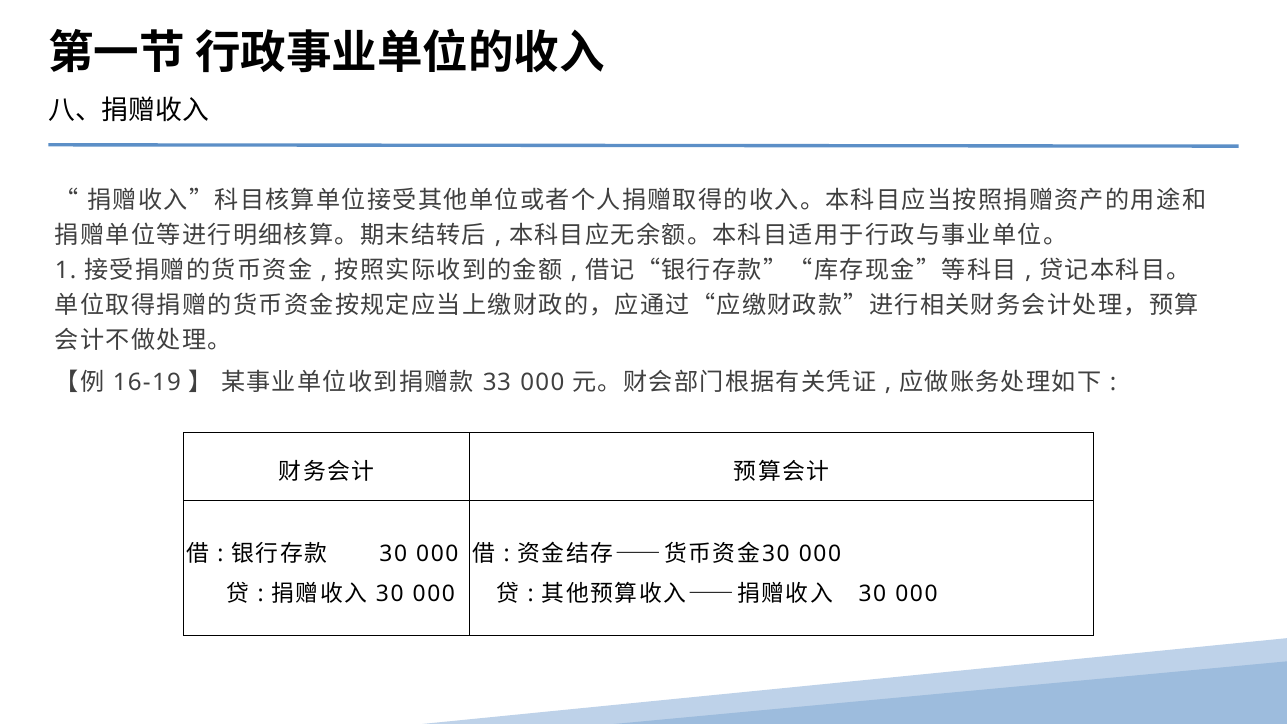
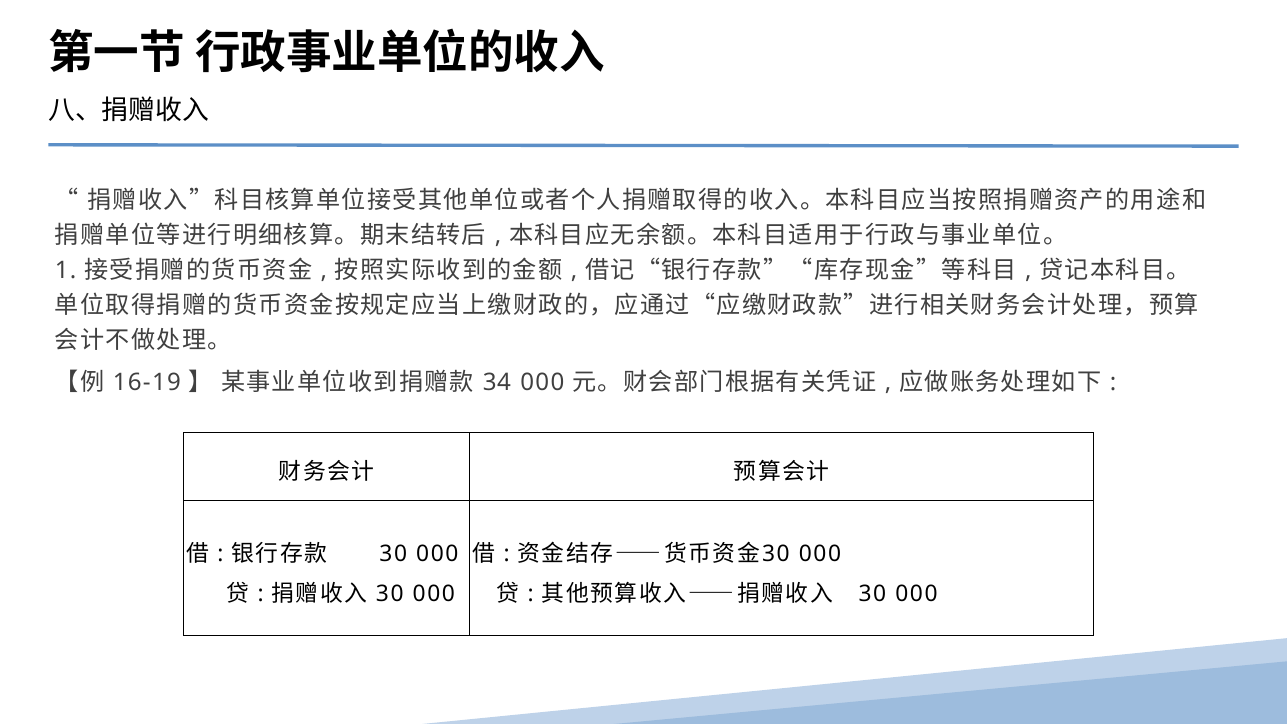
33: 33 -> 34
